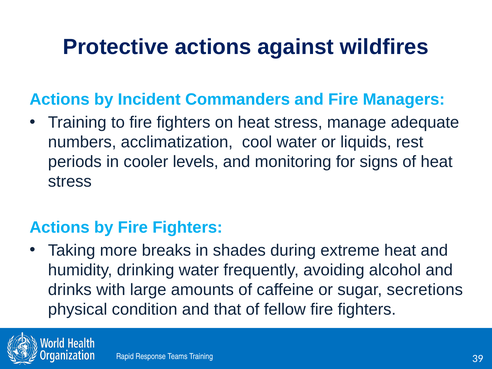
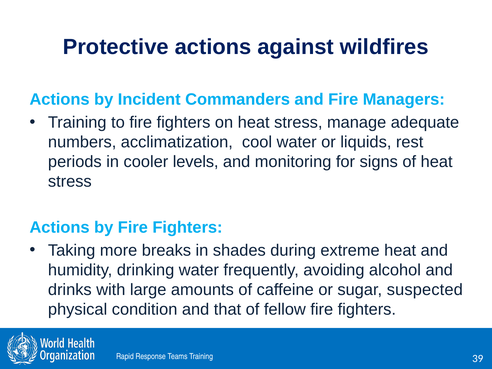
secretions: secretions -> suspected
